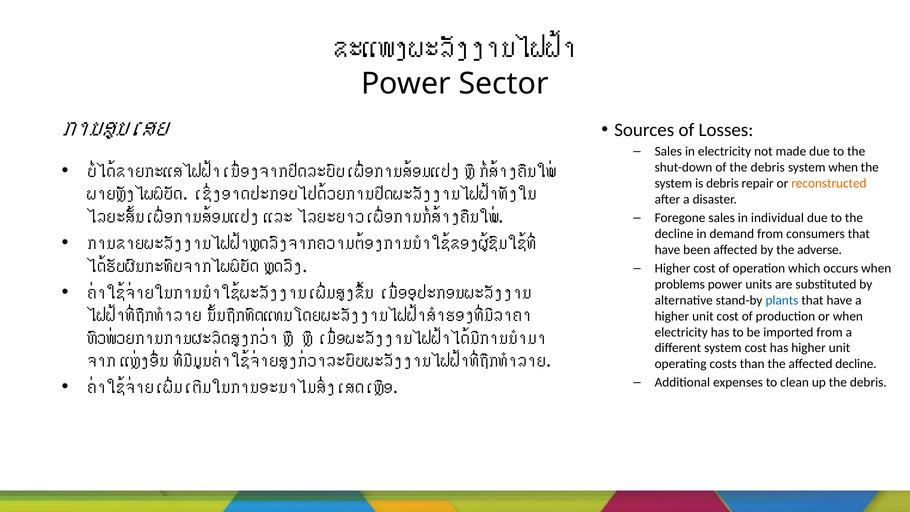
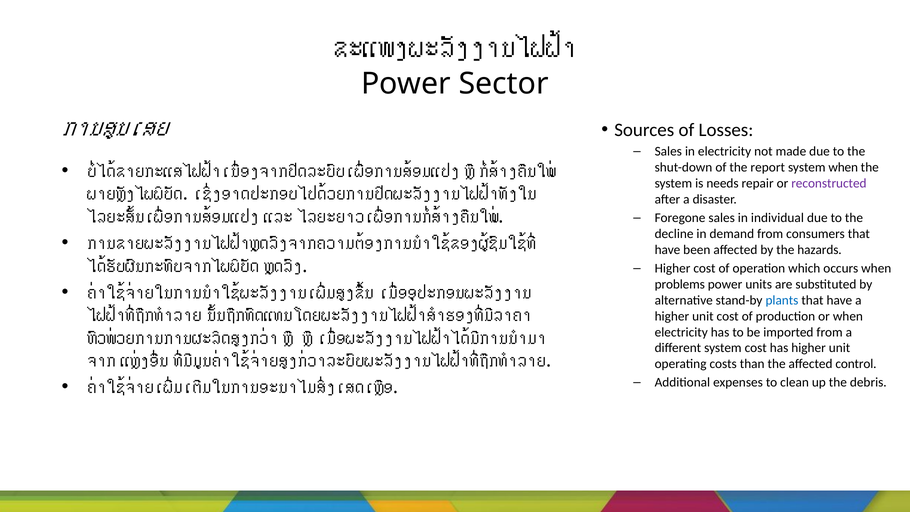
of the debris: debris -> report
is debris: debris -> needs
reconstructed colour: orange -> purple
adverse: adverse -> hazards
affected decline: decline -> control
